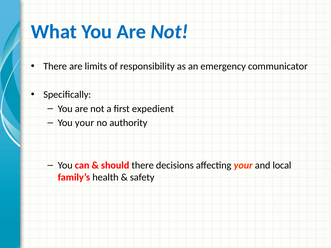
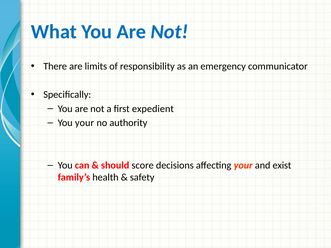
should there: there -> score
local: local -> exist
